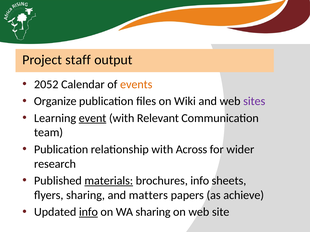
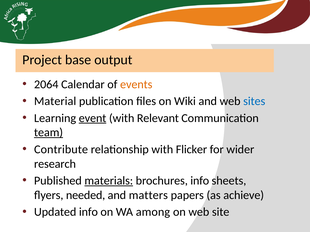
staff: staff -> base
2052: 2052 -> 2064
Organize: Organize -> Material
sites colour: purple -> blue
team underline: none -> present
Publication at (61, 150): Publication -> Contribute
Across: Across -> Flicker
flyers sharing: sharing -> needed
info at (88, 212) underline: present -> none
WA sharing: sharing -> among
